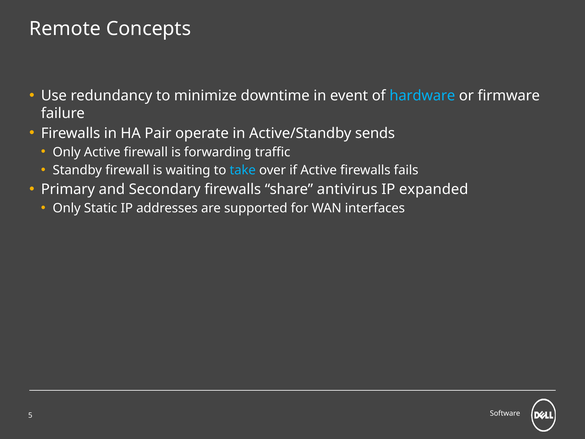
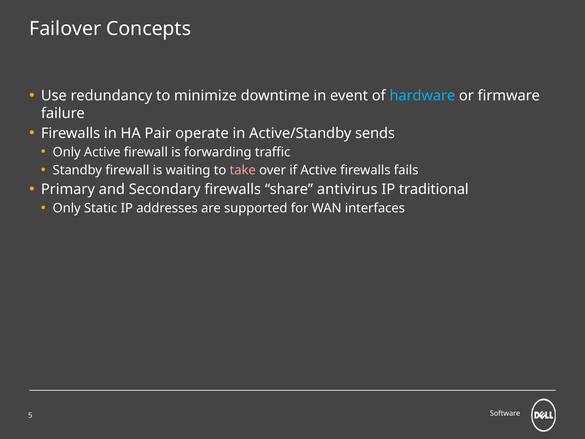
Remote: Remote -> Failover
take colour: light blue -> pink
expanded: expanded -> traditional
